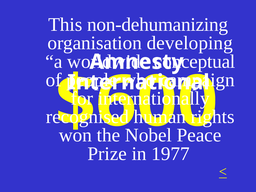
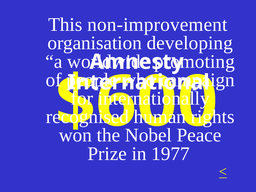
non-dehumanizing: non-dehumanizing -> non-improvement
conceptual: conceptual -> promoting
